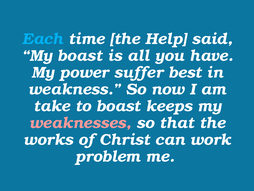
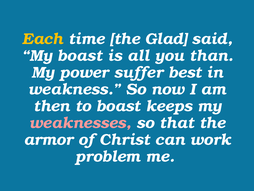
Each colour: light blue -> yellow
Help: Help -> Glad
have: have -> than
take: take -> then
works: works -> armor
